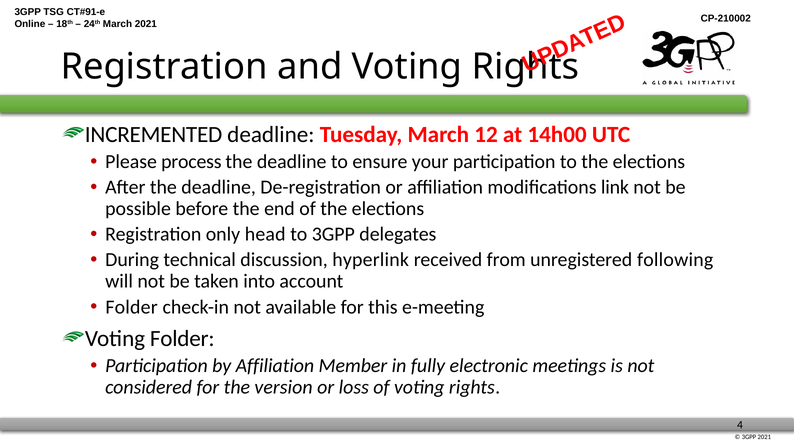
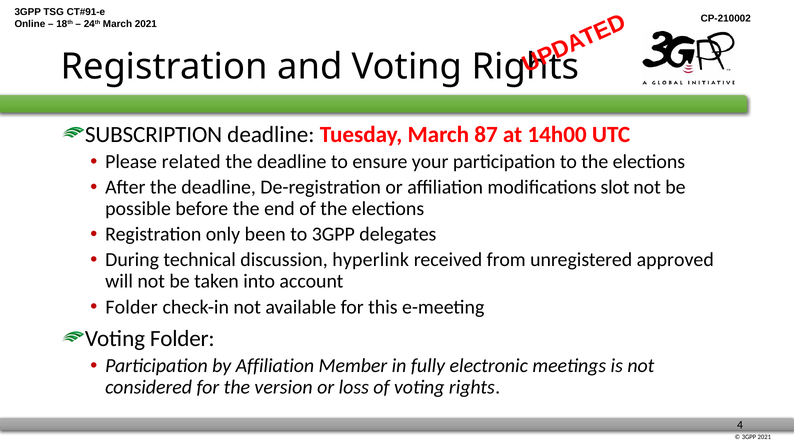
INCREMENTED: INCREMENTED -> SUBSCRIPTION
12: 12 -> 87
process: process -> related
link: link -> slot
head: head -> been
following: following -> approved
